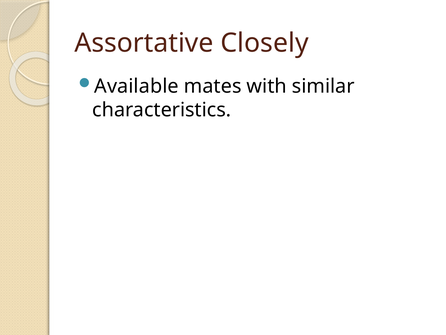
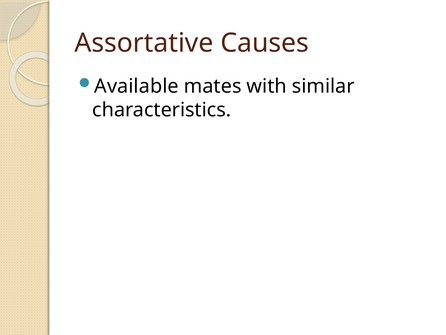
Closely: Closely -> Causes
